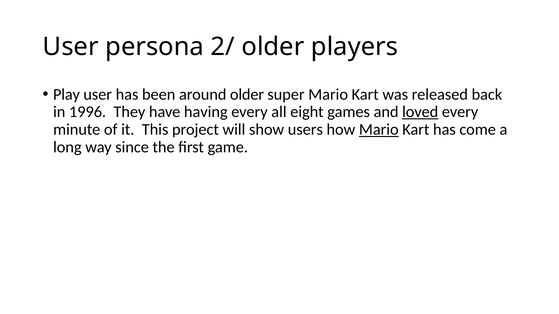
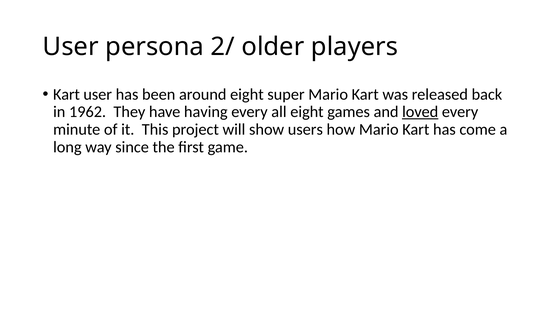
Play at (66, 94): Play -> Kart
around older: older -> eight
1996: 1996 -> 1962
Mario at (379, 130) underline: present -> none
